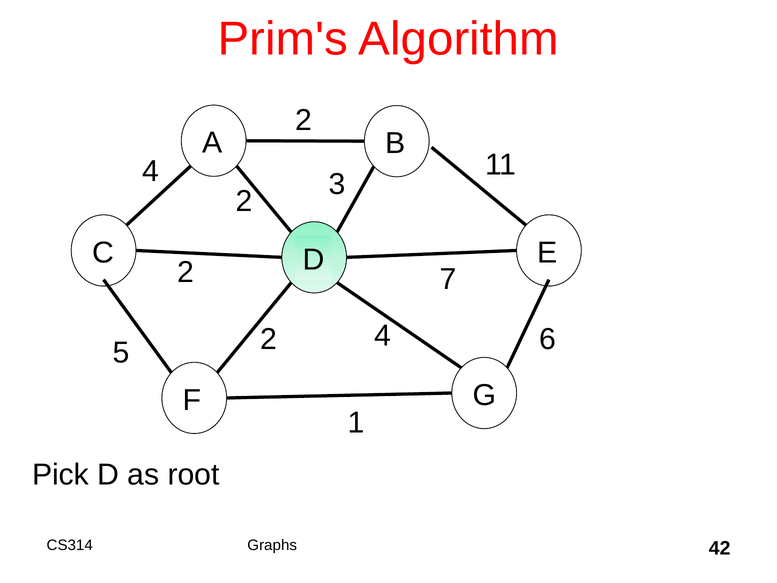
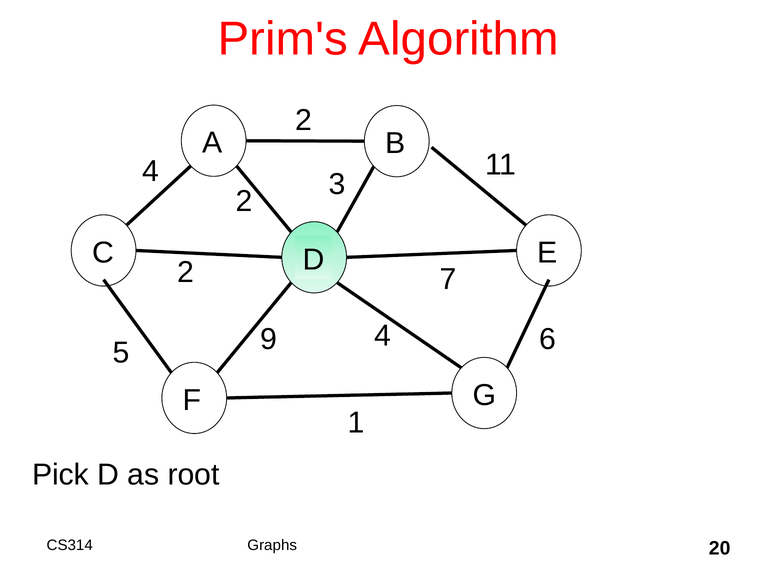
5 2: 2 -> 9
42: 42 -> 20
